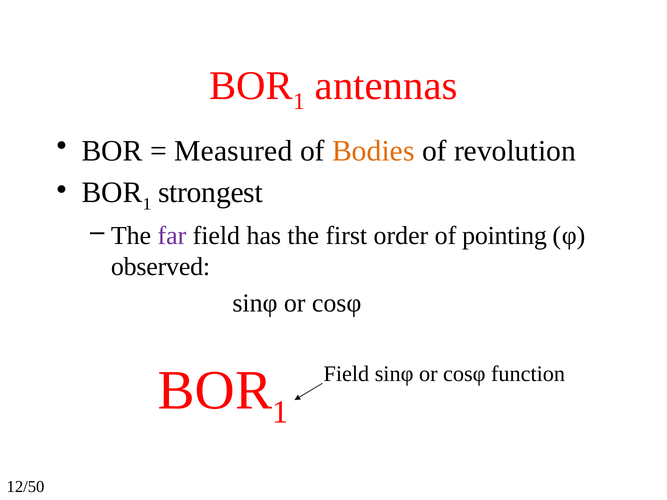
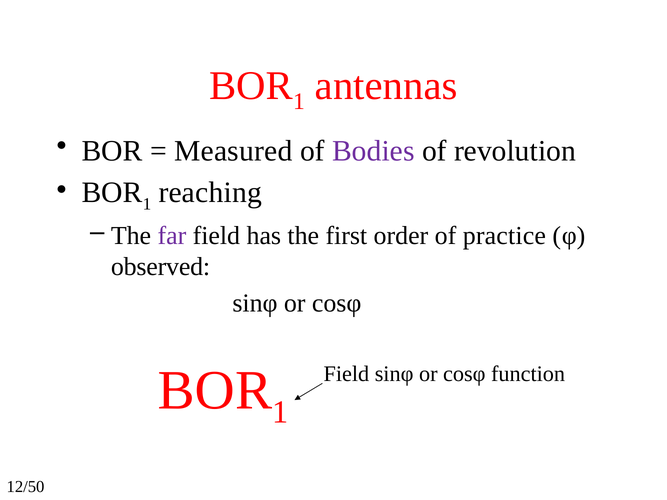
Bodies colour: orange -> purple
strongest: strongest -> reaching
pointing: pointing -> practice
